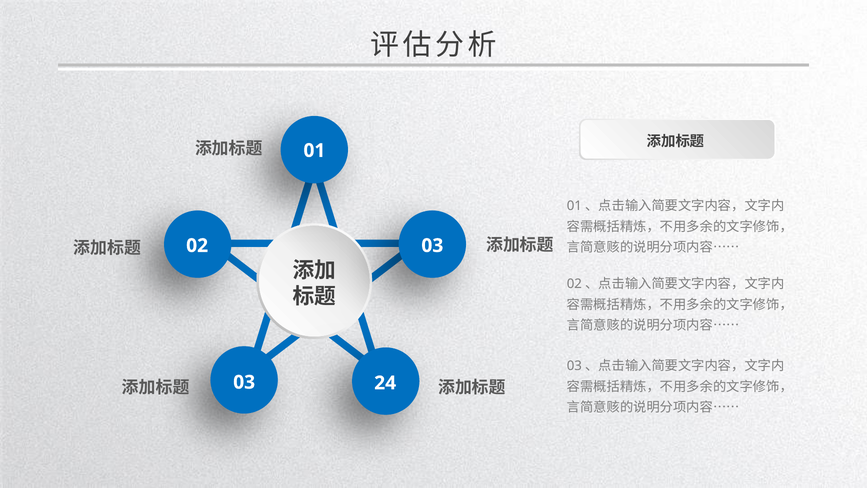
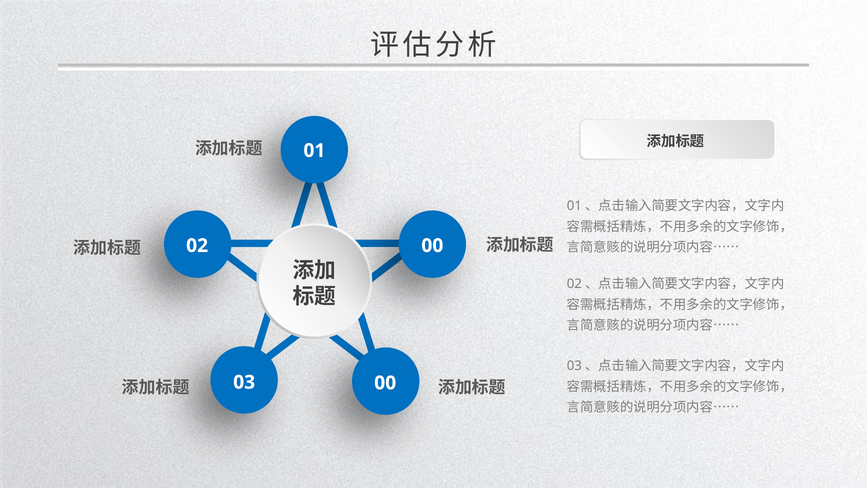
02 03: 03 -> 00
03 24: 24 -> 00
